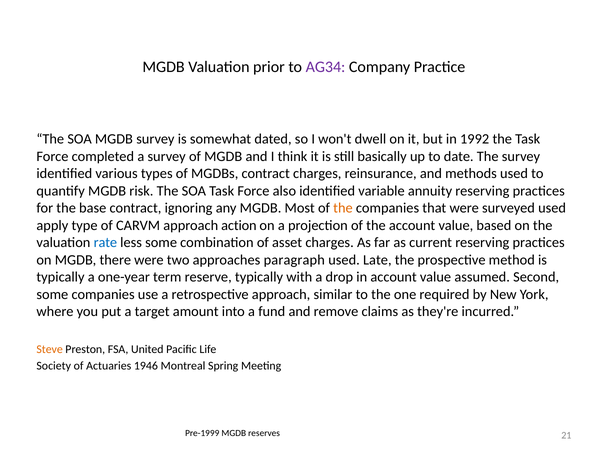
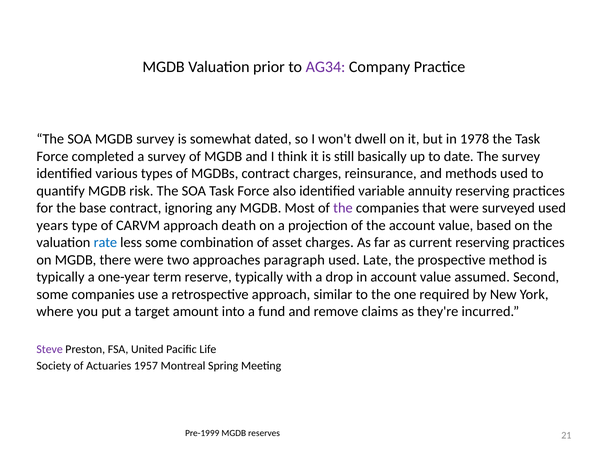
1992: 1992 -> 1978
the at (343, 208) colour: orange -> purple
apply: apply -> years
action: action -> death
Steve colour: orange -> purple
1946: 1946 -> 1957
